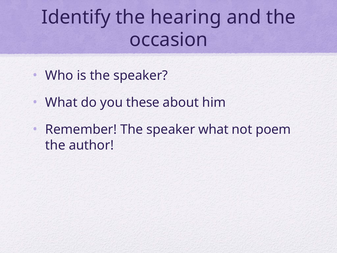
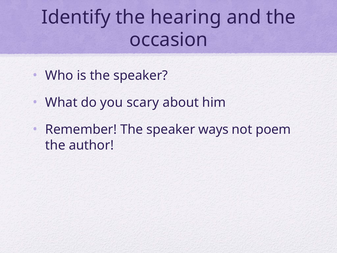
these: these -> scary
speaker what: what -> ways
